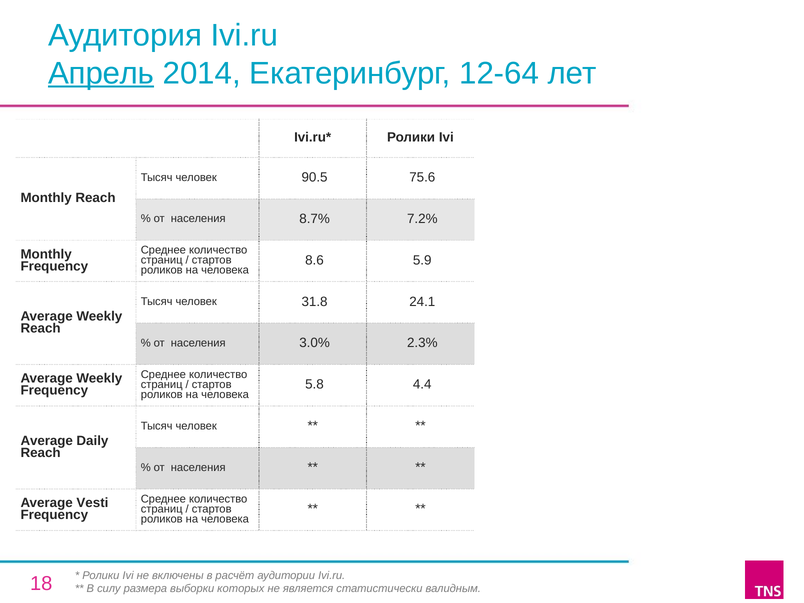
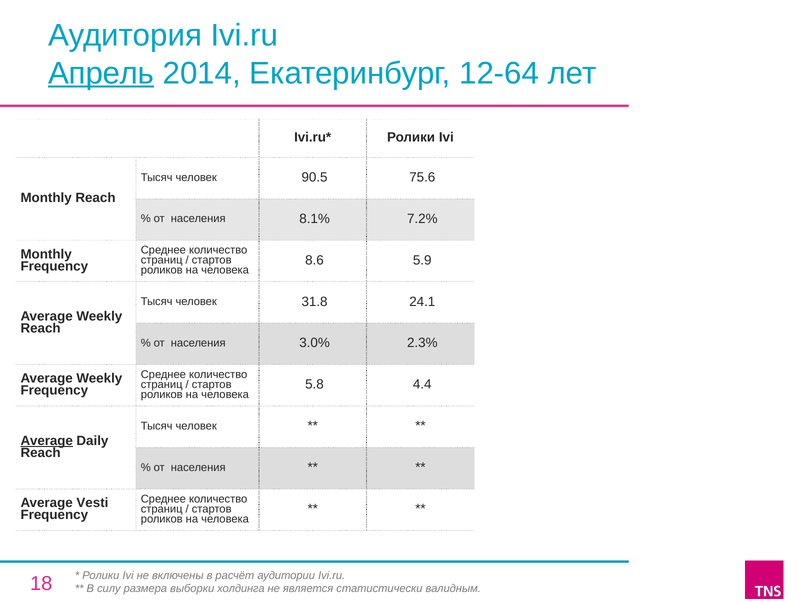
8.7%: 8.7% -> 8.1%
Average at (47, 441) underline: none -> present
которых: которых -> холдинга
